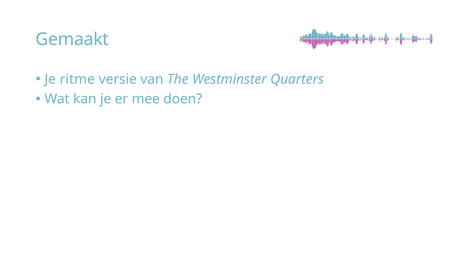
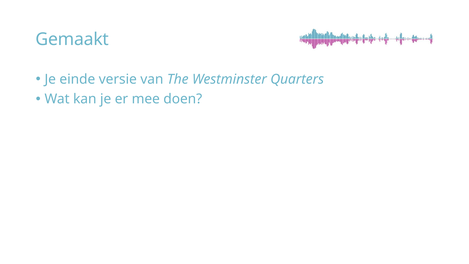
ritme: ritme -> einde
